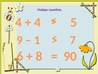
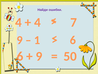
5: 5 -> 7
1 7: 7 -> 6
8 at (39, 56): 8 -> 9
90: 90 -> 50
